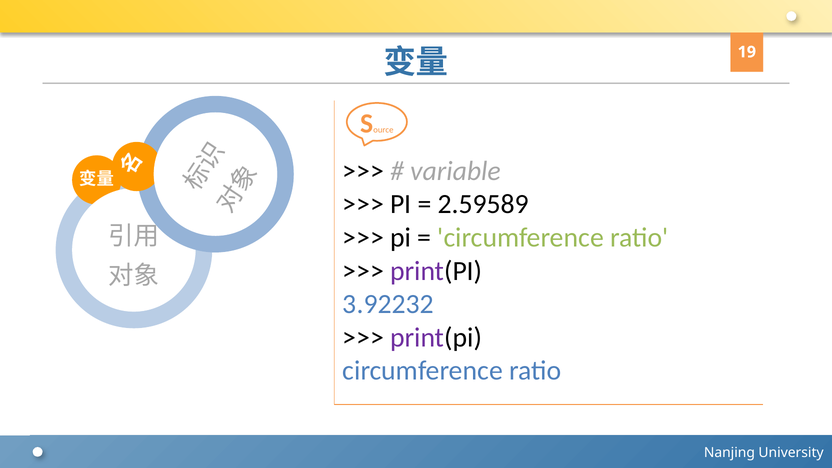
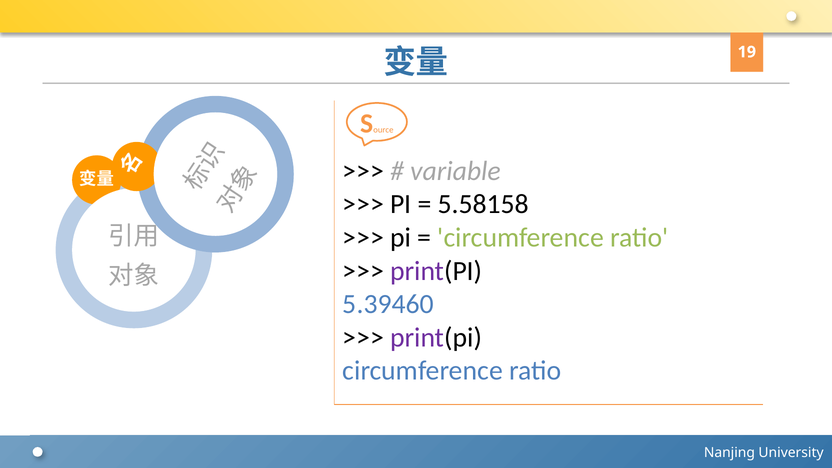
2.59589: 2.59589 -> 5.58158
3.92232: 3.92232 -> 5.39460
